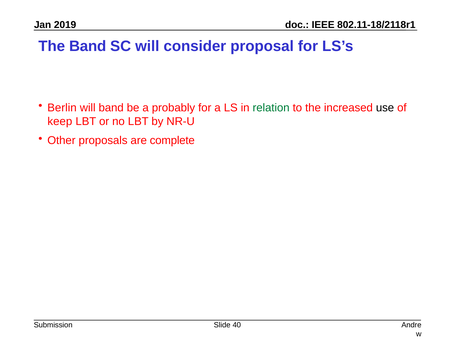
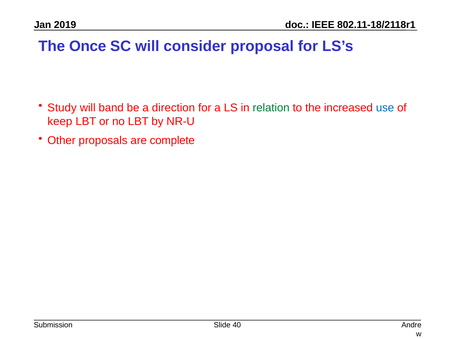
The Band: Band -> Once
Berlin: Berlin -> Study
probably: probably -> direction
use colour: black -> blue
